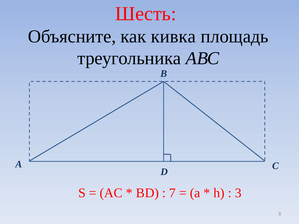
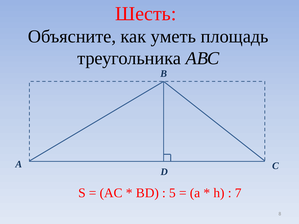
кивка: кивка -> уметь
7: 7 -> 5
3: 3 -> 7
